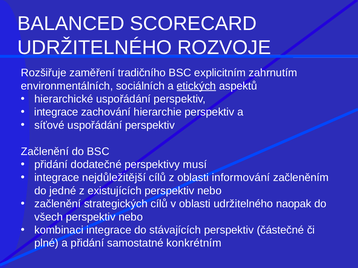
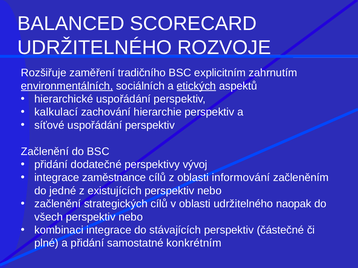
environmentálních underline: none -> present
integrace at (56, 112): integrace -> kalkulací
musí: musí -> vývoj
nejdůležitější: nejdůležitější -> zaměstnance
